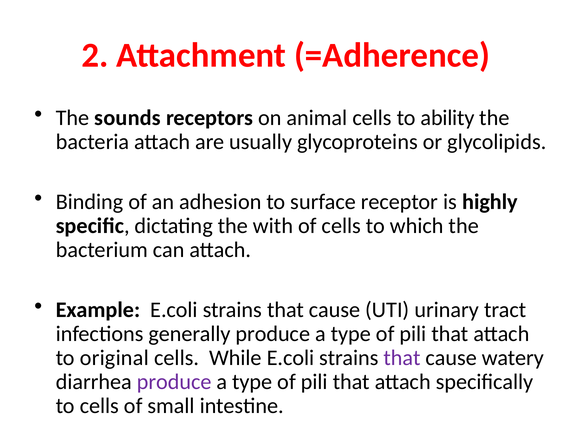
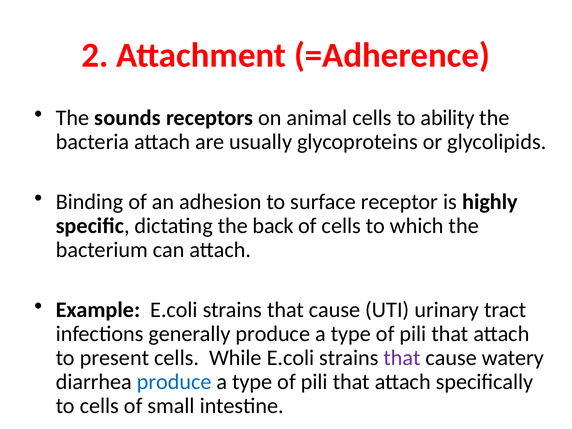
with: with -> back
original: original -> present
produce at (174, 382) colour: purple -> blue
